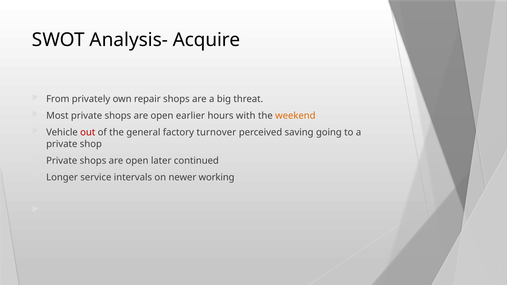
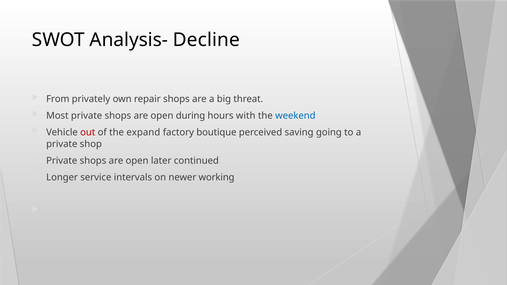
Acquire: Acquire -> Decline
earlier: earlier -> during
weekend colour: orange -> blue
general: general -> expand
turnover: turnover -> boutique
